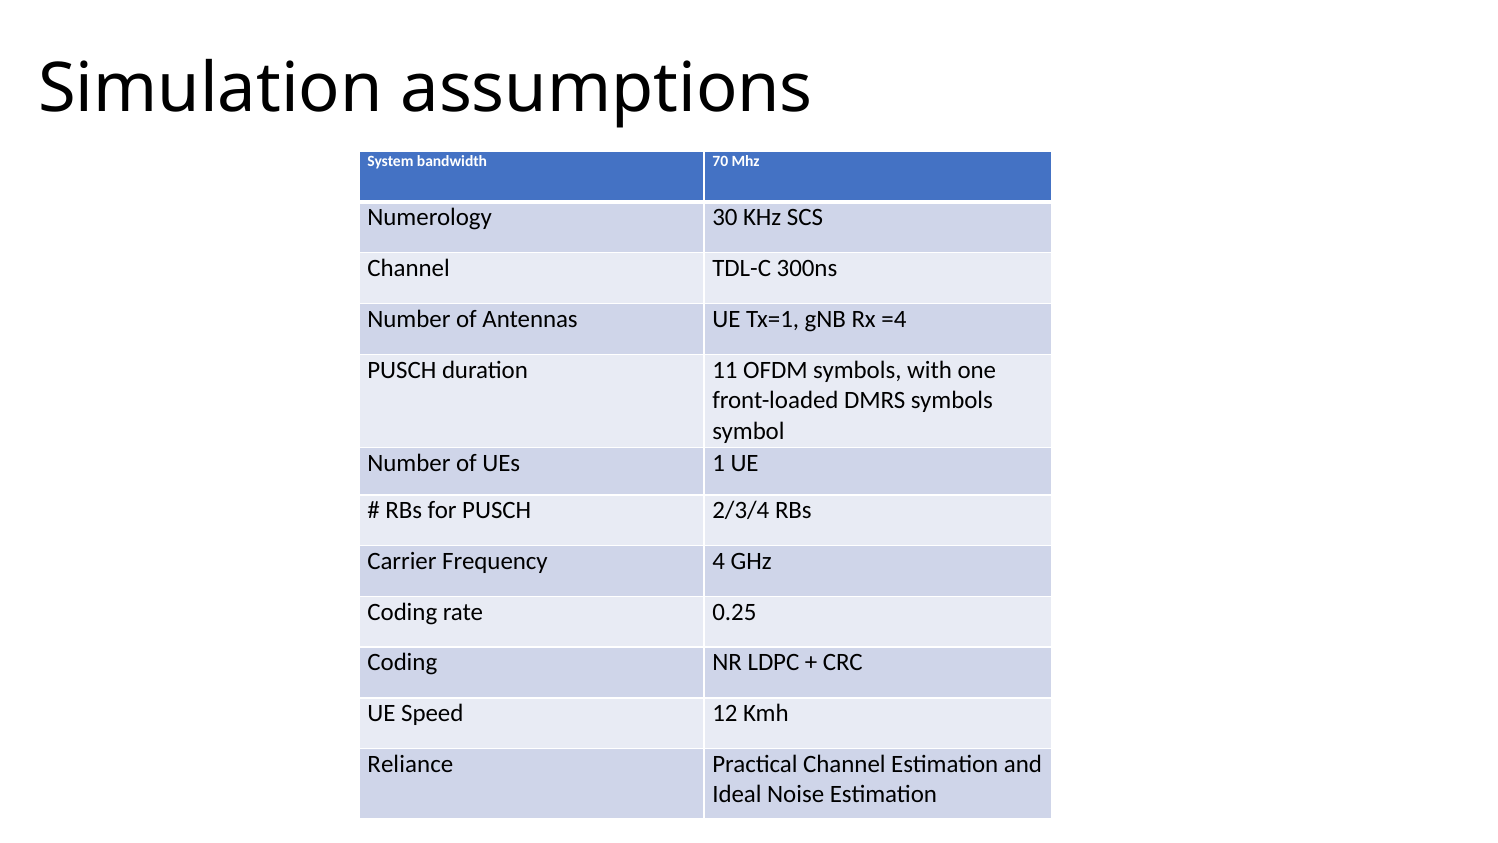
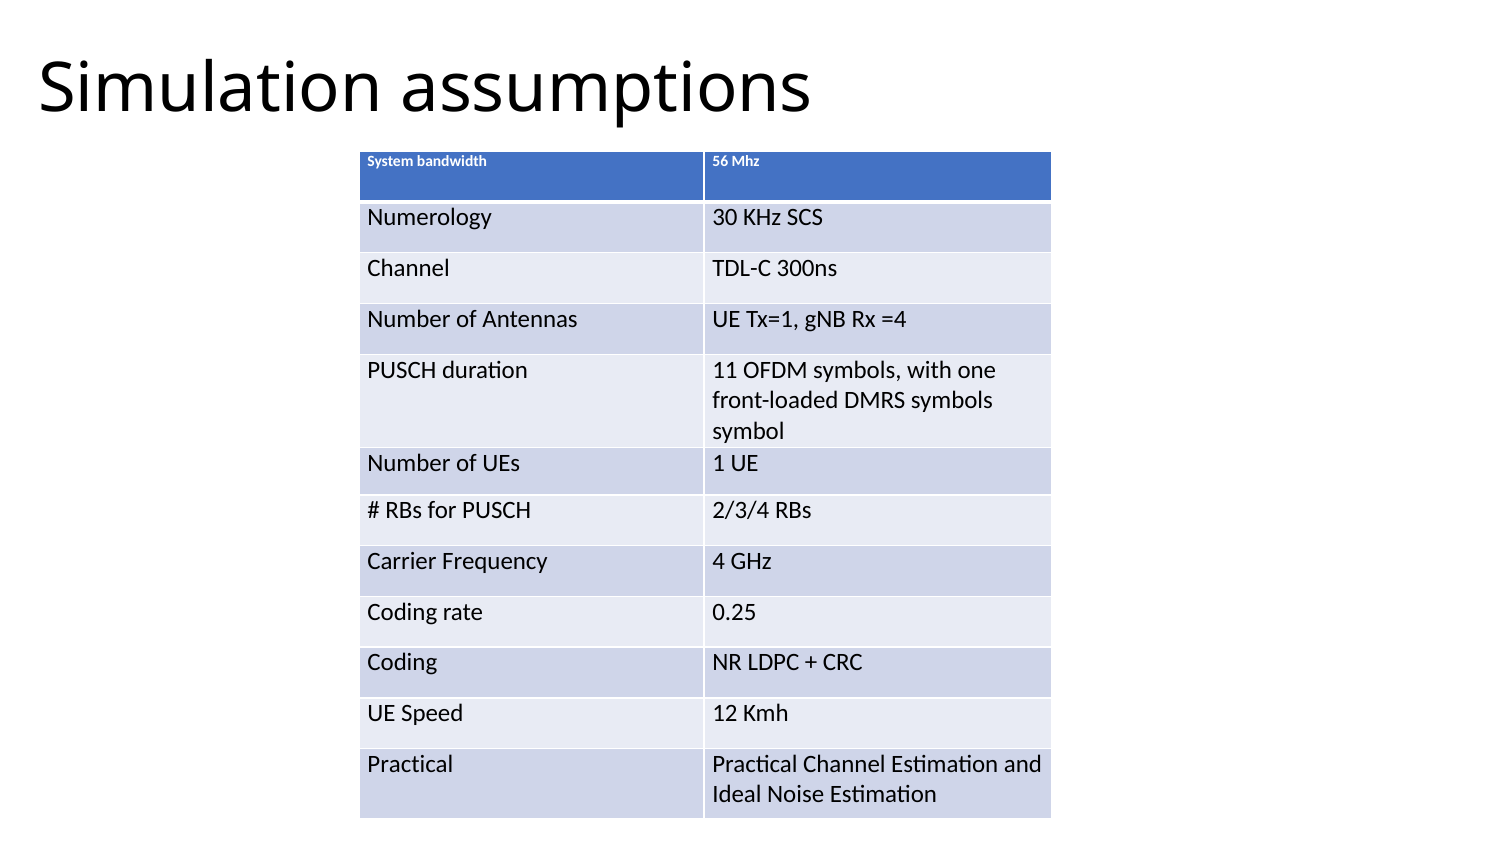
70: 70 -> 56
Reliance at (410, 764): Reliance -> Practical
